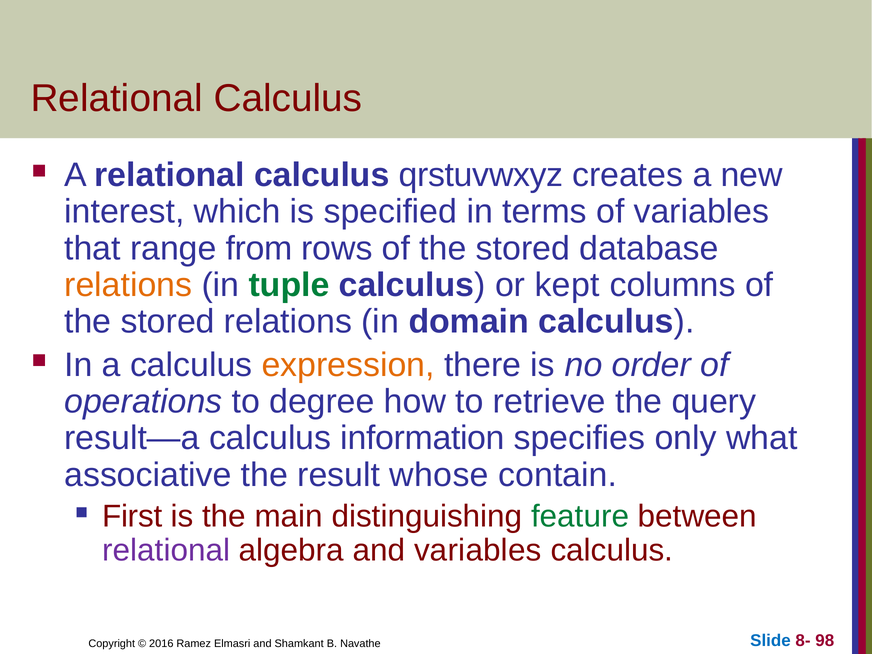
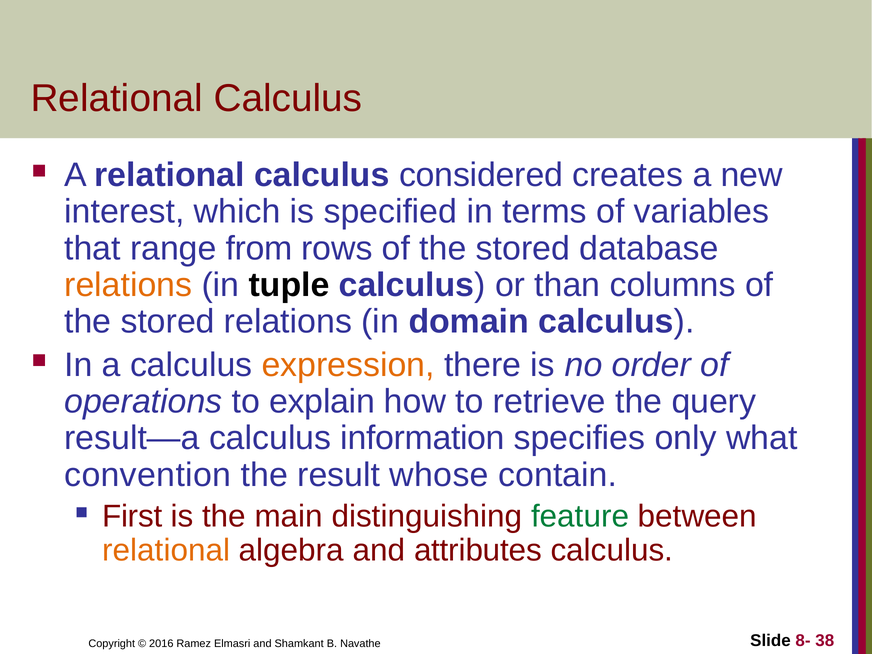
qrstuvwxyz: qrstuvwxyz -> considered
tuple colour: green -> black
kept: kept -> than
degree: degree -> explain
associative: associative -> convention
relational at (166, 551) colour: purple -> orange
and variables: variables -> attributes
Slide colour: blue -> black
98: 98 -> 38
